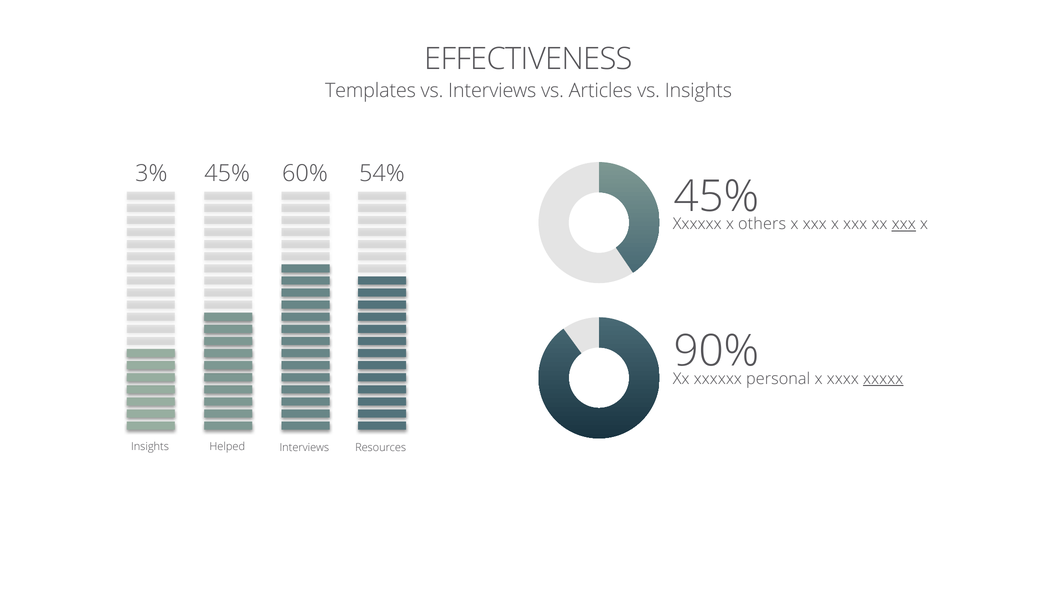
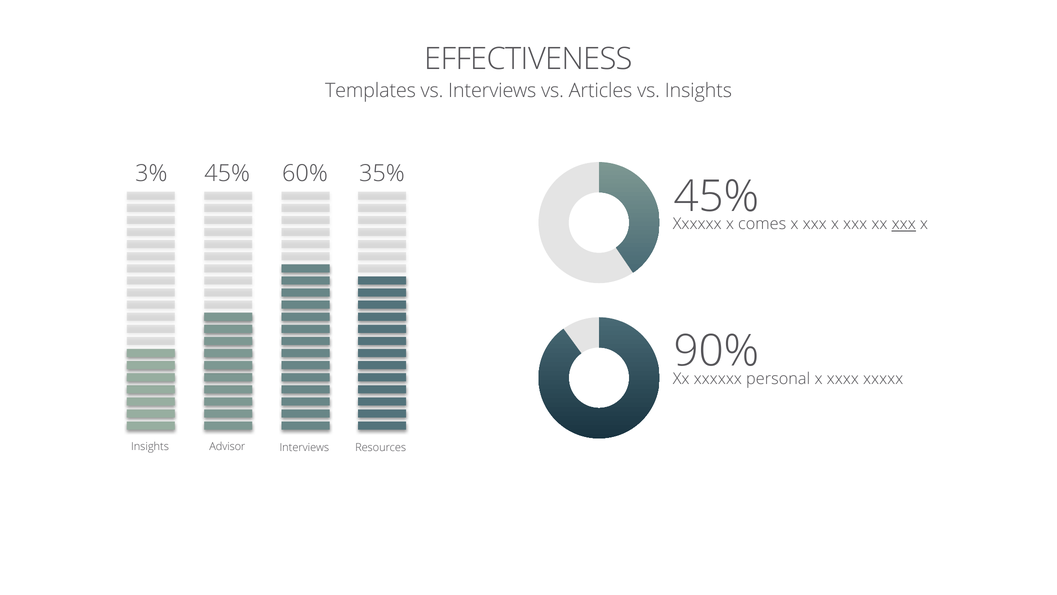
54%: 54% -> 35%
others: others -> comes
xxxxx underline: present -> none
Helped: Helped -> Advisor
